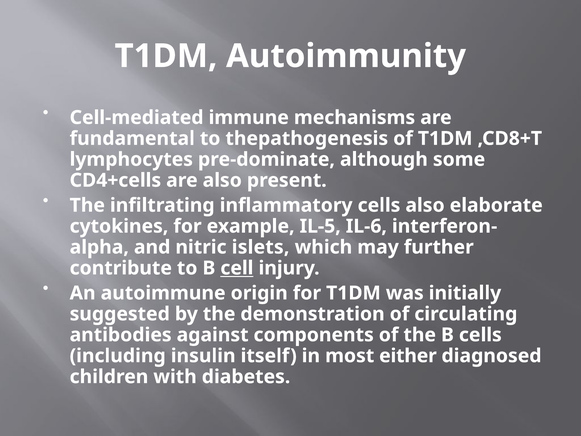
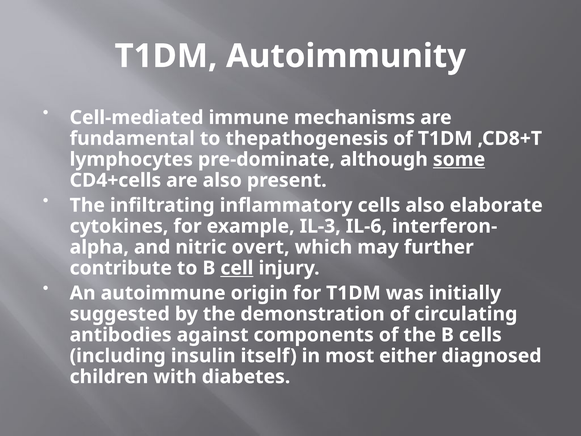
some underline: none -> present
IL-5: IL-5 -> IL-3
islets: islets -> overt
